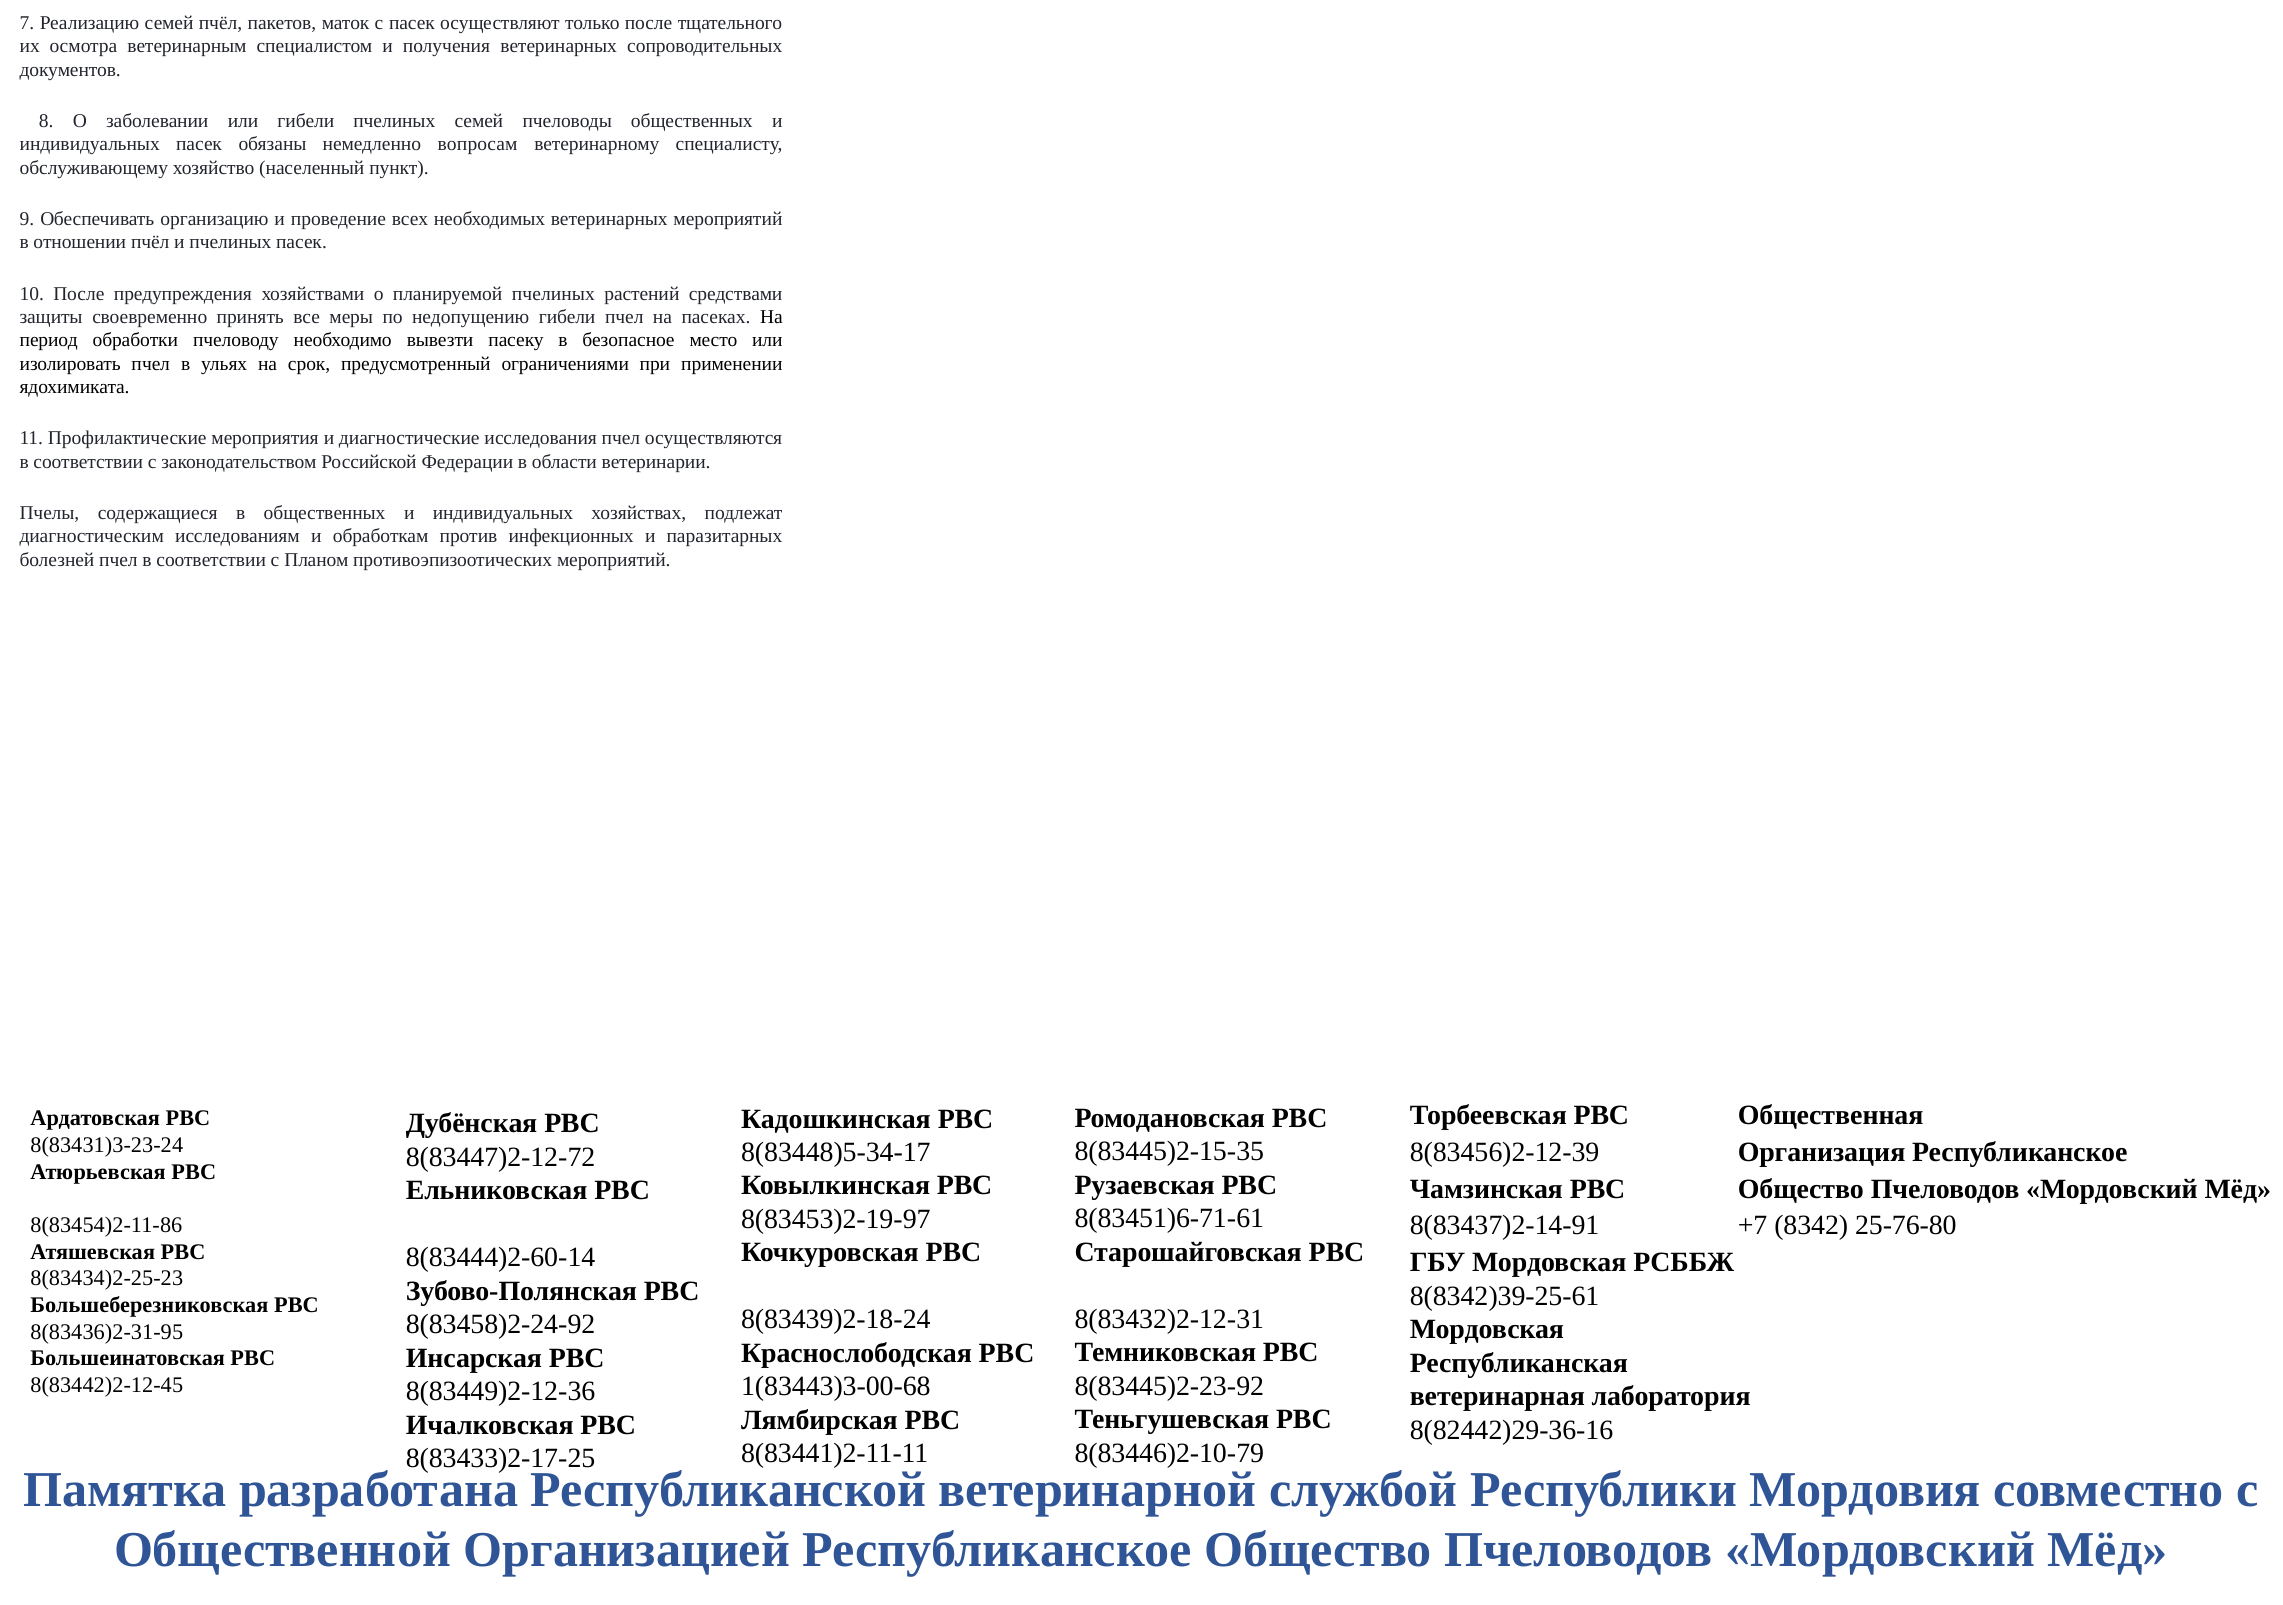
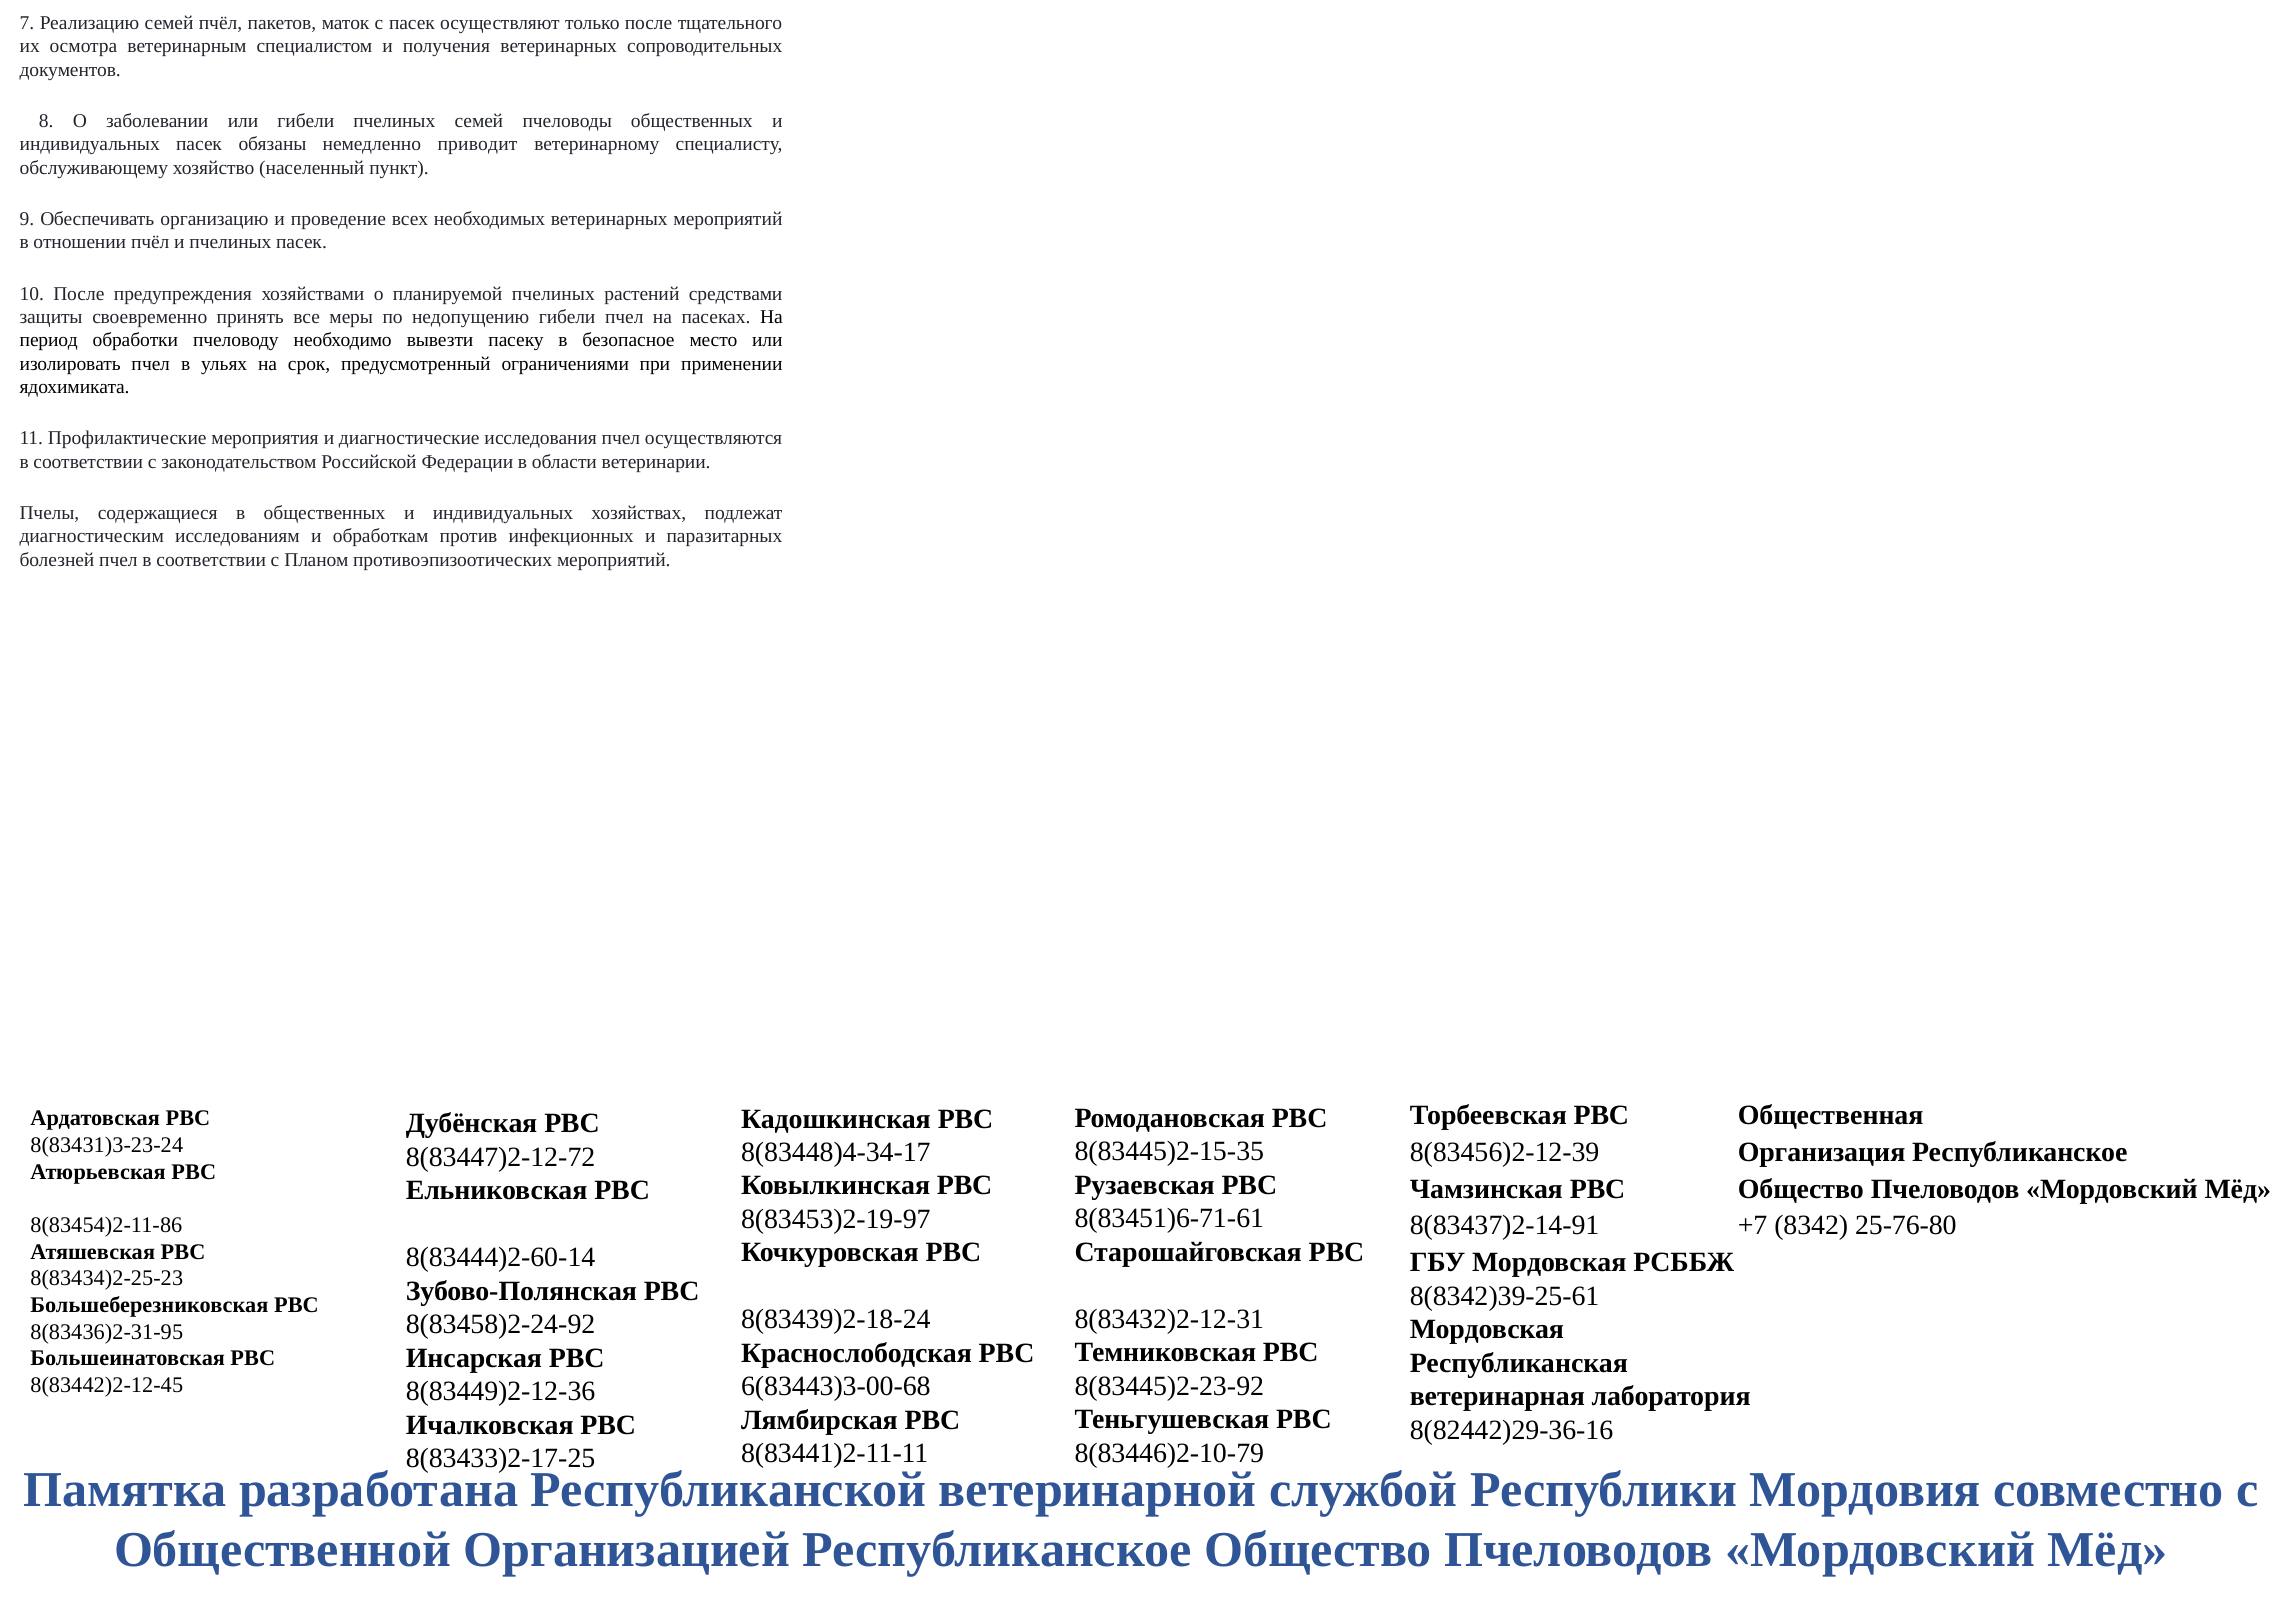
вопросам: вопросам -> приводит
8(83448)5-34-17: 8(83448)5-34-17 -> 8(83448)4-34-17
1(83443)3-00-68: 1(83443)3-00-68 -> 6(83443)3-00-68
